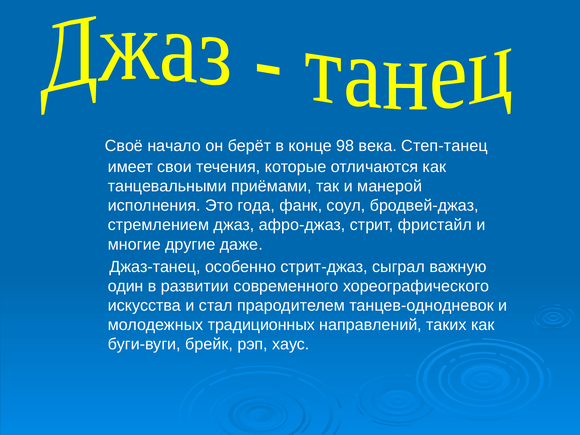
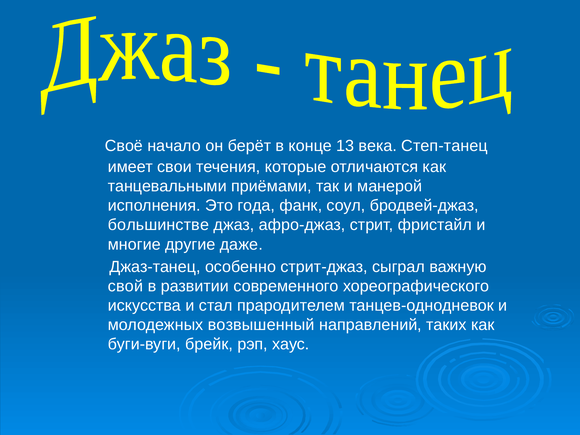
98: 98 -> 13
стремлением: стремлением -> большинстве
один: один -> свой
традиционных: традиционных -> возвышенный
